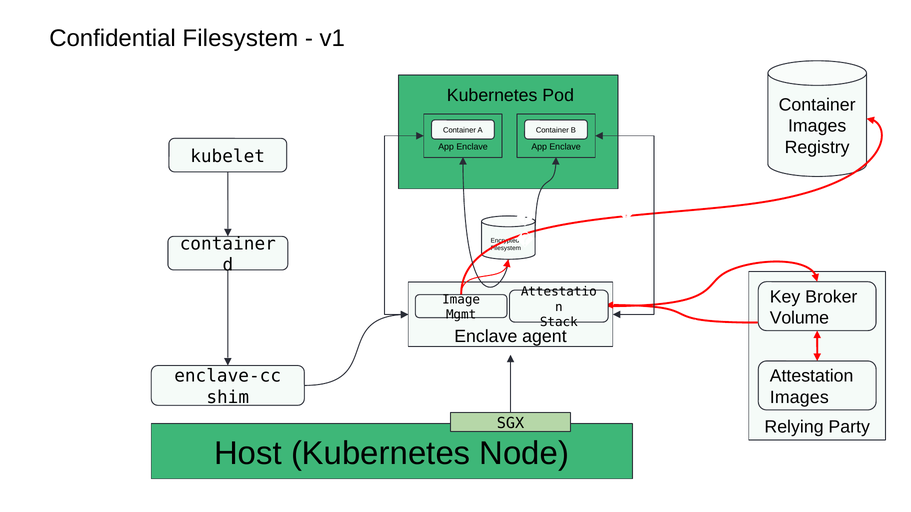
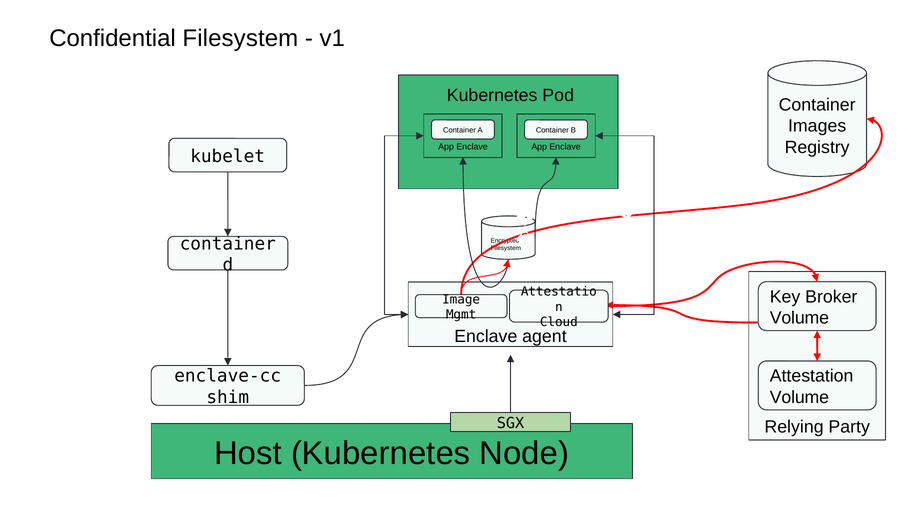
Stack: Stack -> Cloud
Images at (799, 398): Images -> Volume
